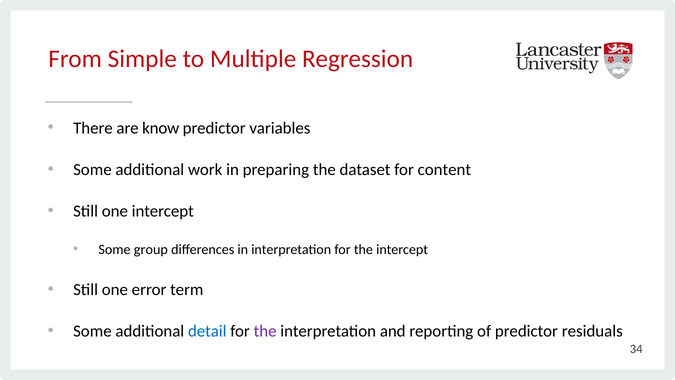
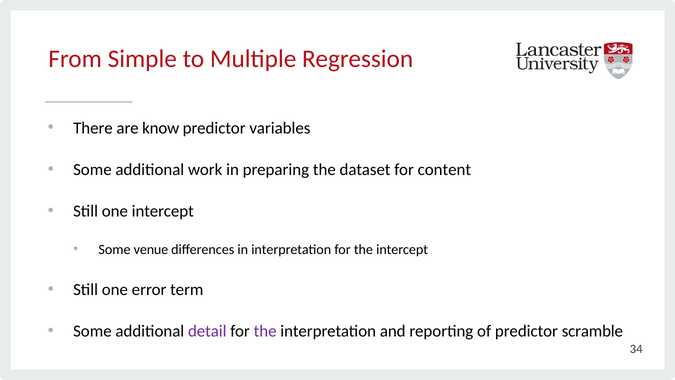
group: group -> venue
detail colour: blue -> purple
residuals: residuals -> scramble
